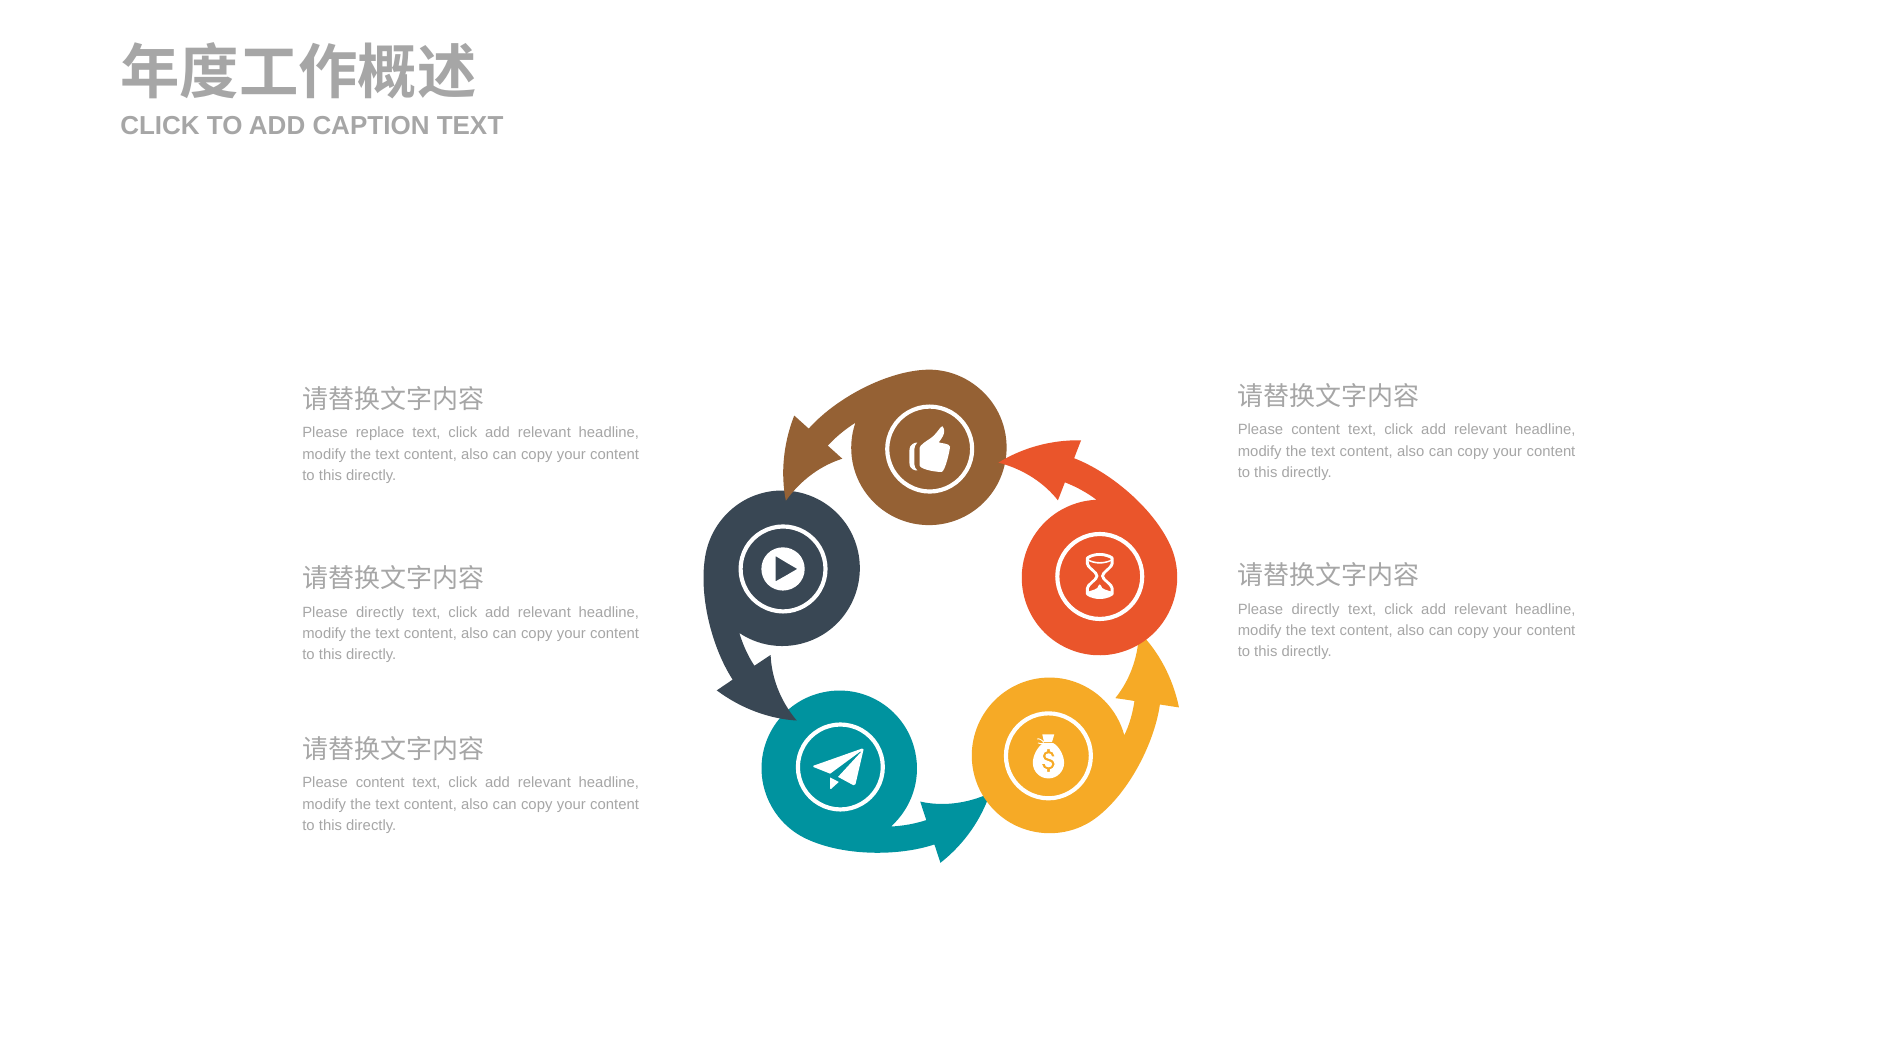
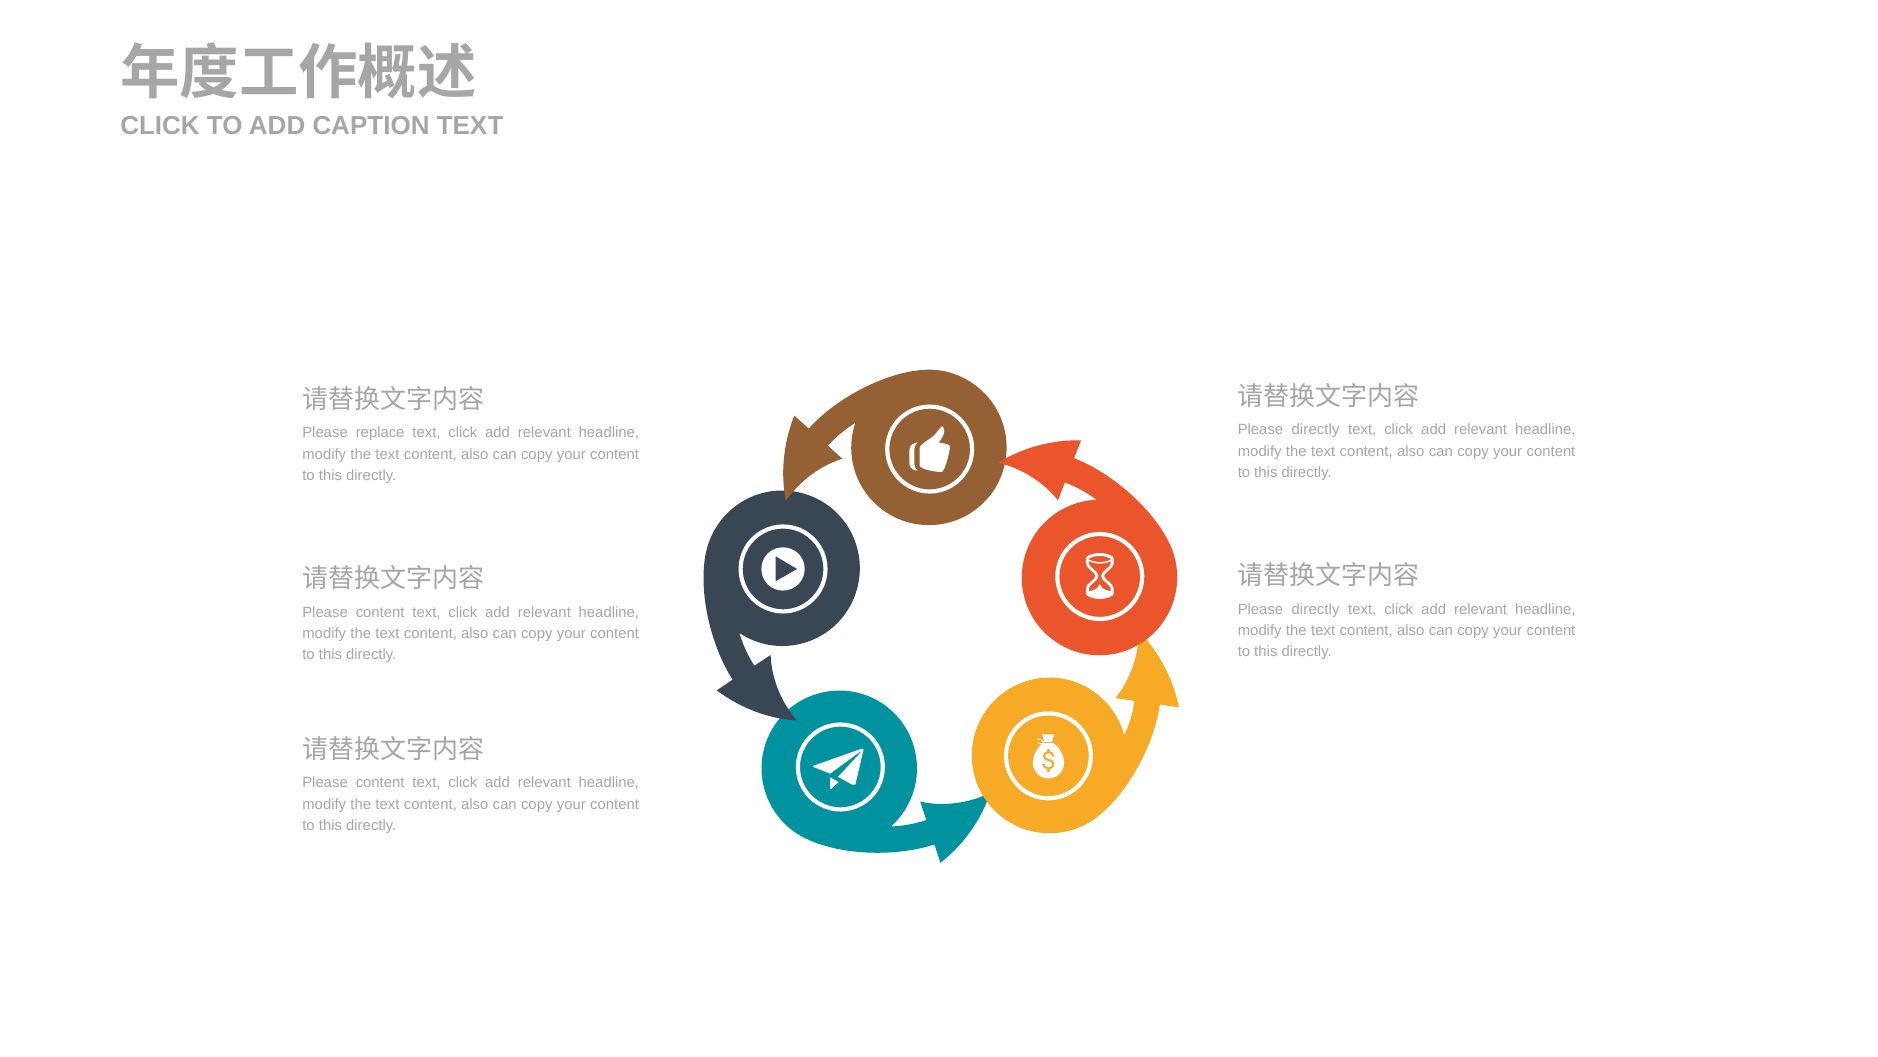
content at (1316, 430): content -> directly
directly at (380, 612): directly -> content
